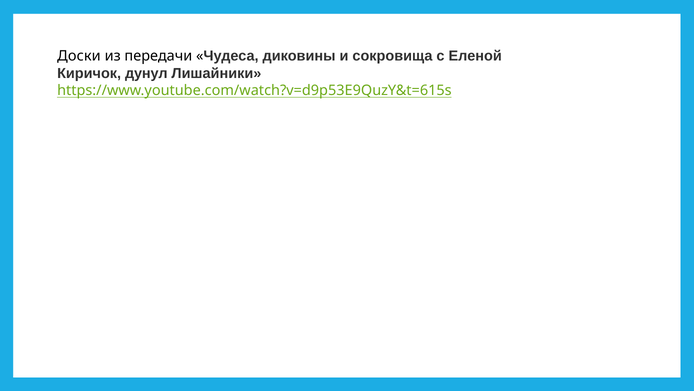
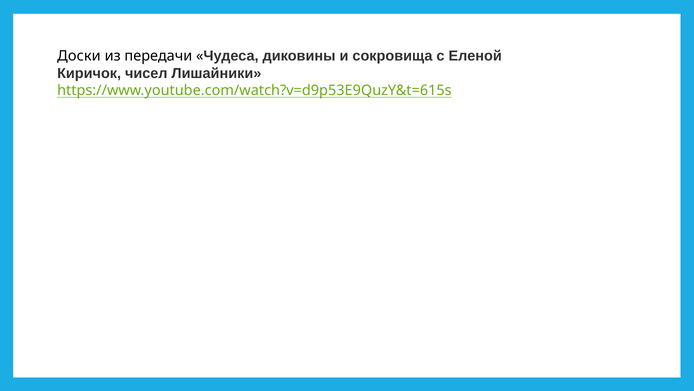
дунул: дунул -> чисел
